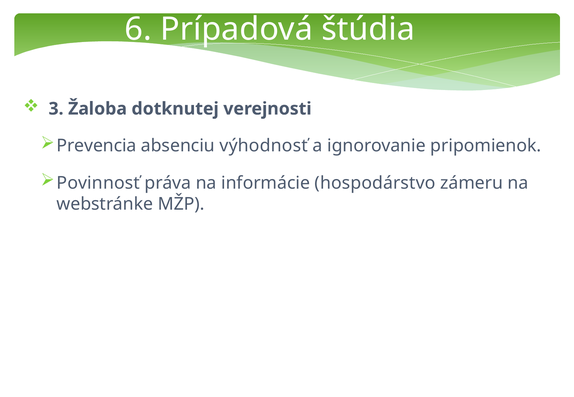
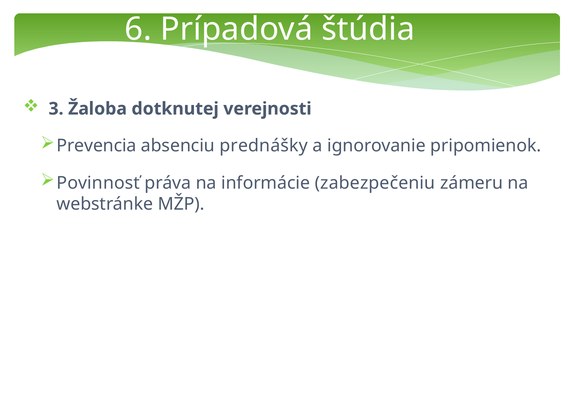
výhodnosť: výhodnosť -> prednášky
hospodárstvo: hospodárstvo -> zabezpečeniu
